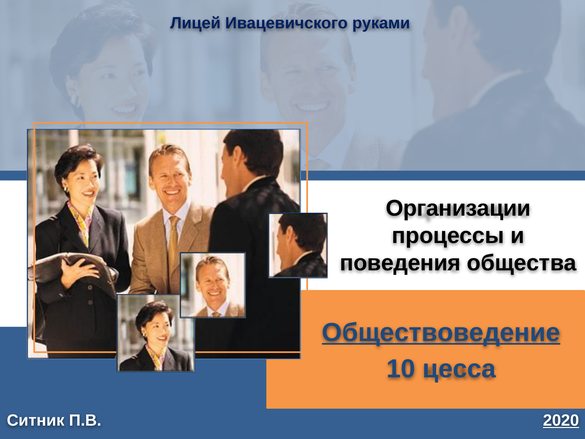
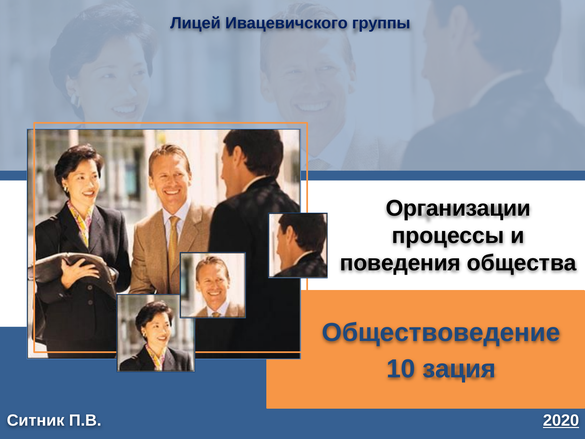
руками: руками -> группы
Обществоведение underline: present -> none
цесса: цесса -> зация
